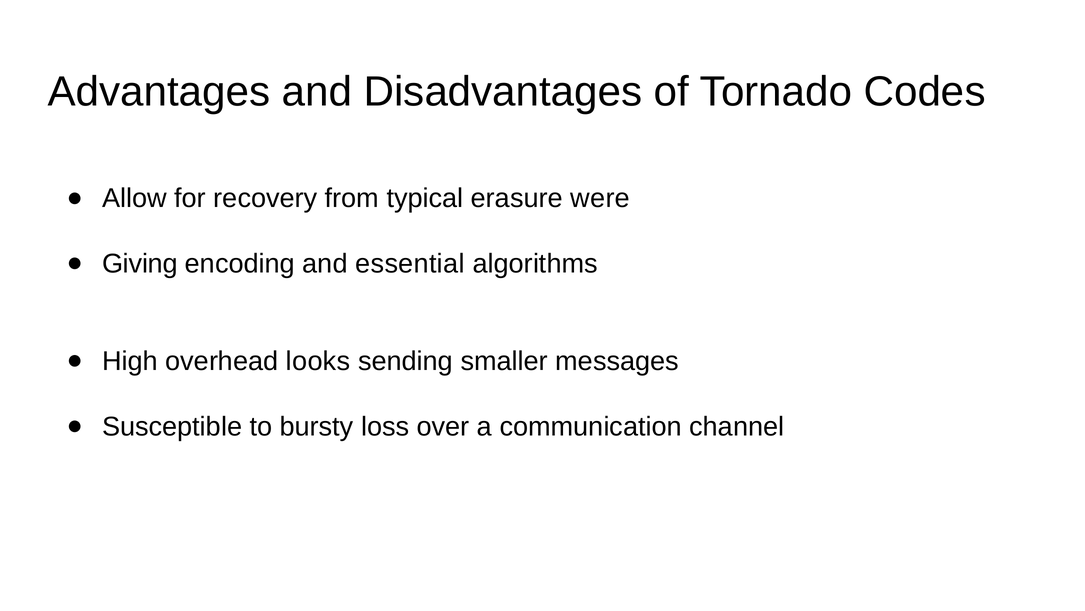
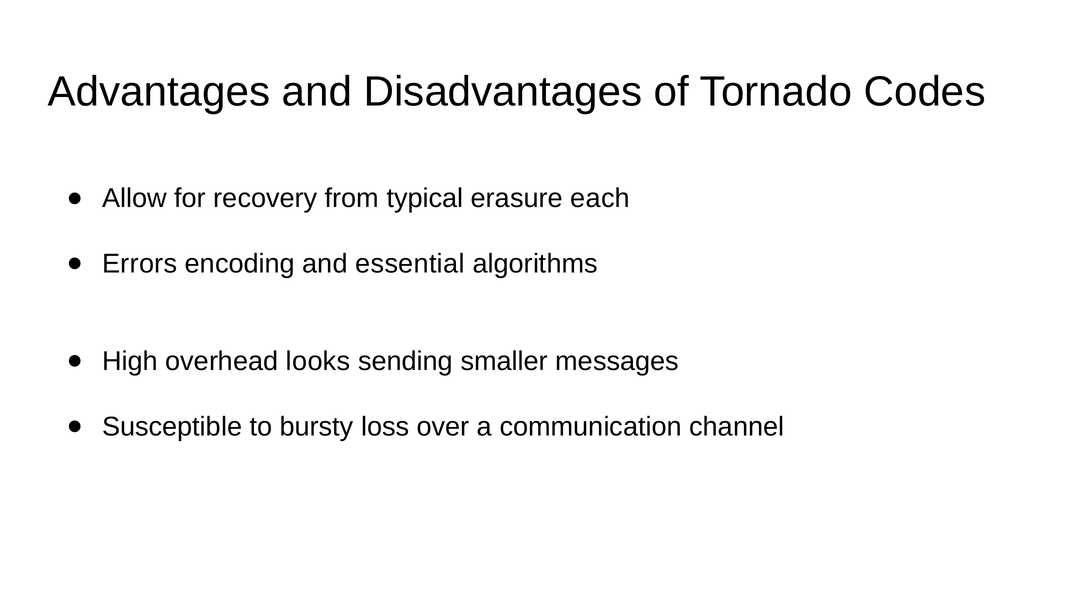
were: were -> each
Giving: Giving -> Errors
